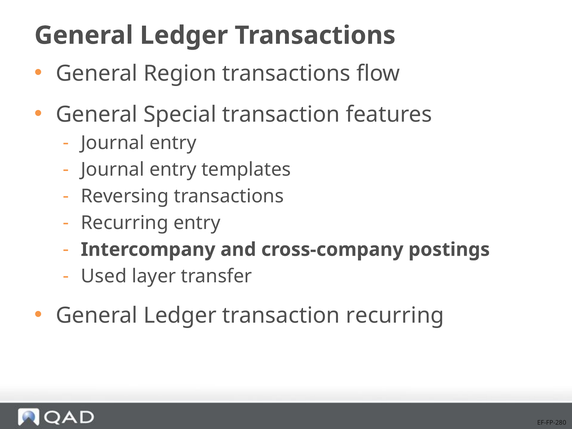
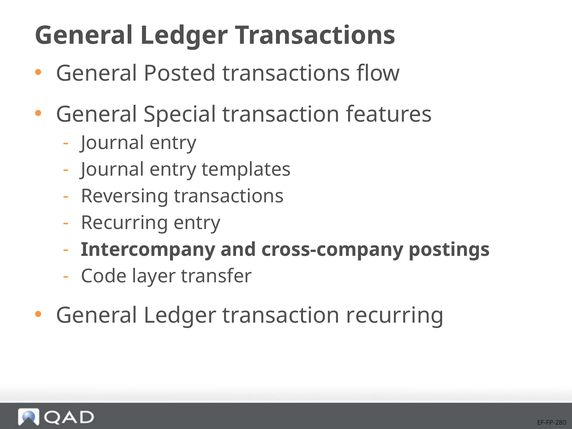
Region: Region -> Posted
Used: Used -> Code
